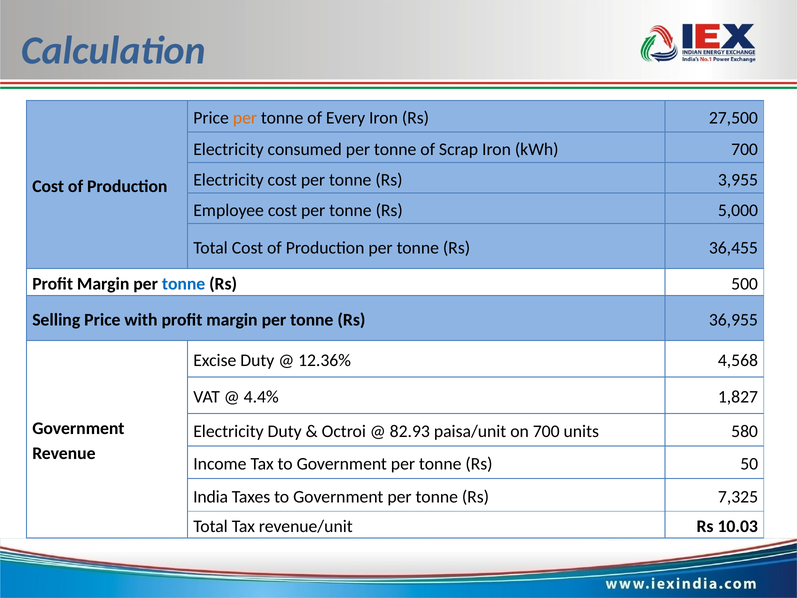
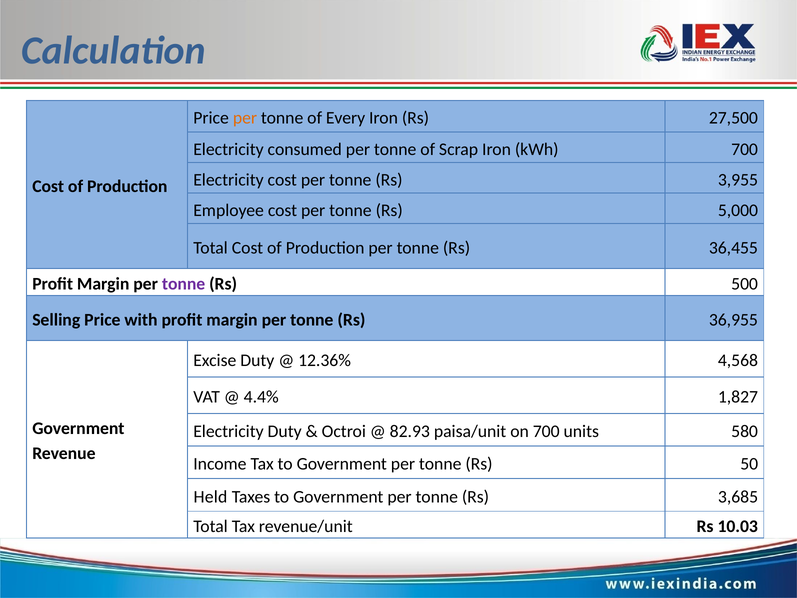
tonne at (184, 284) colour: blue -> purple
India: India -> Held
7,325: 7,325 -> 3,685
